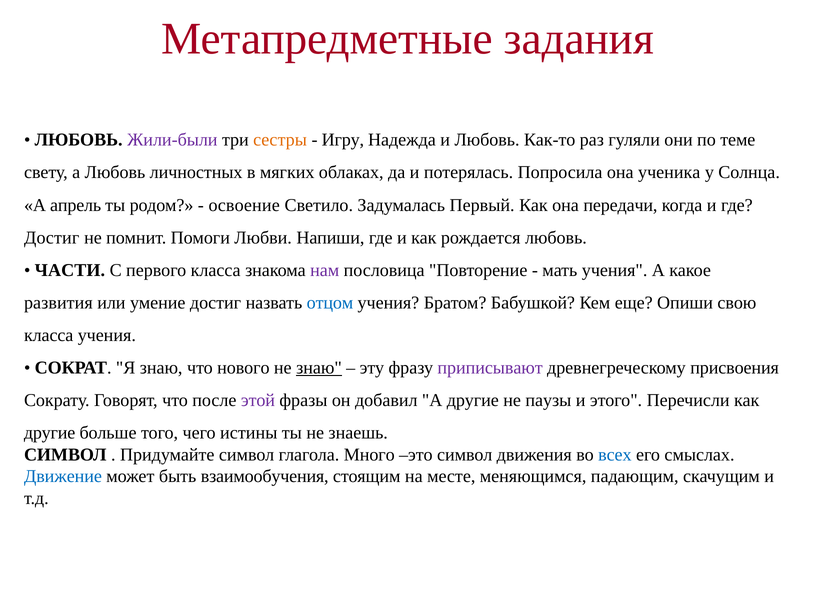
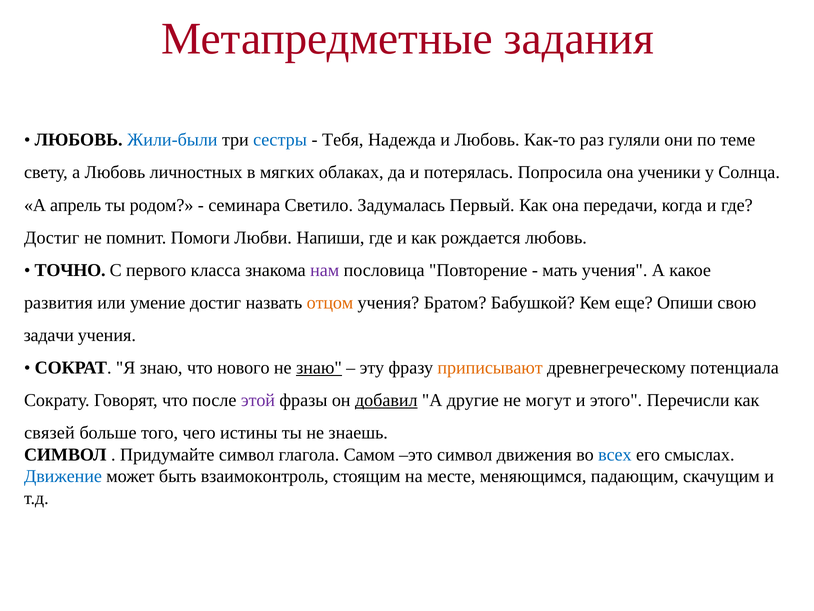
Жили-были colour: purple -> blue
сестры colour: orange -> blue
Игру: Игру -> Тебя
ученика: ученика -> ученики
освоение: освоение -> семинара
ЧАСТИ: ЧАСТИ -> ТОЧНО
отцом colour: blue -> orange
класса at (49, 335): класса -> задачи
приписывают colour: purple -> orange
присвоения: присвоения -> потенциала
добавил underline: none -> present
паузы: паузы -> могут
другие at (50, 433): другие -> связей
Много: Много -> Самом
взаимообучения: взаимообучения -> взаимоконтроль
